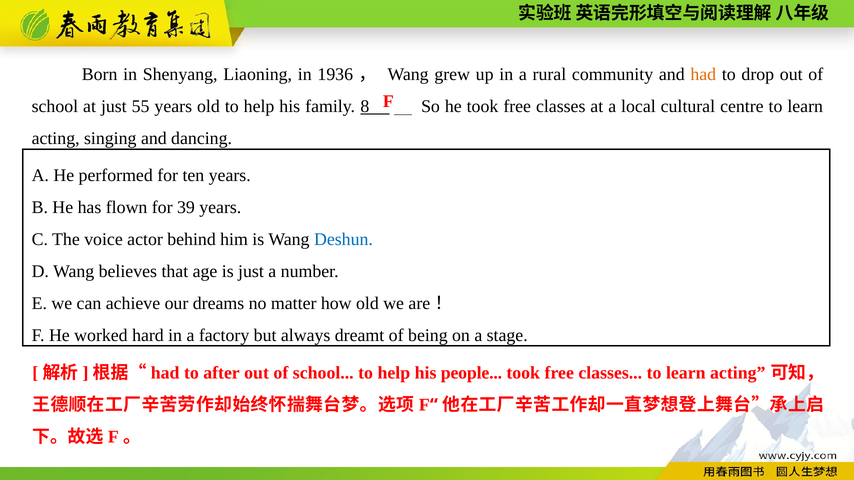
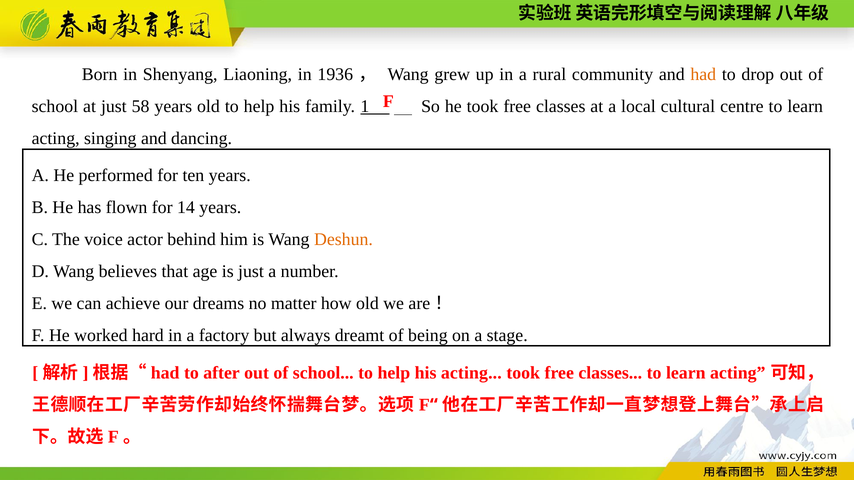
55: 55 -> 58
8: 8 -> 1
39: 39 -> 14
Deshun colour: blue -> orange
his people: people -> acting
